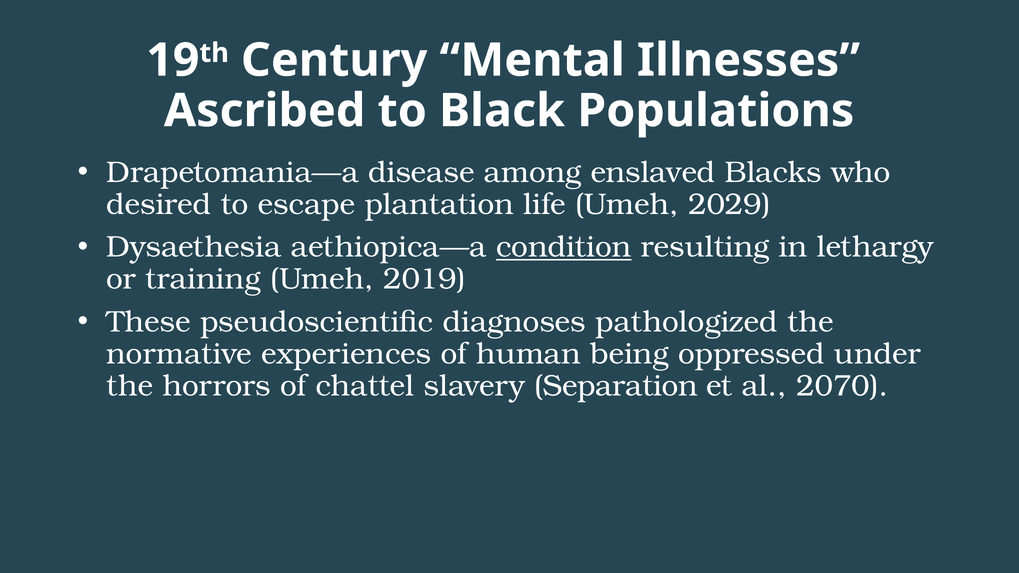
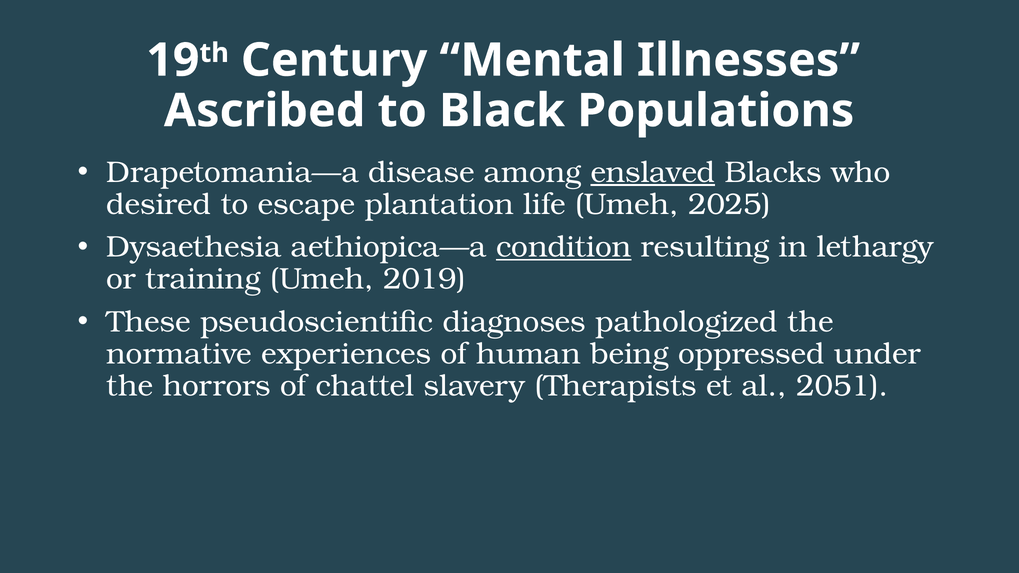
enslaved underline: none -> present
2029: 2029 -> 2025
Separation: Separation -> Therapists
2070: 2070 -> 2051
